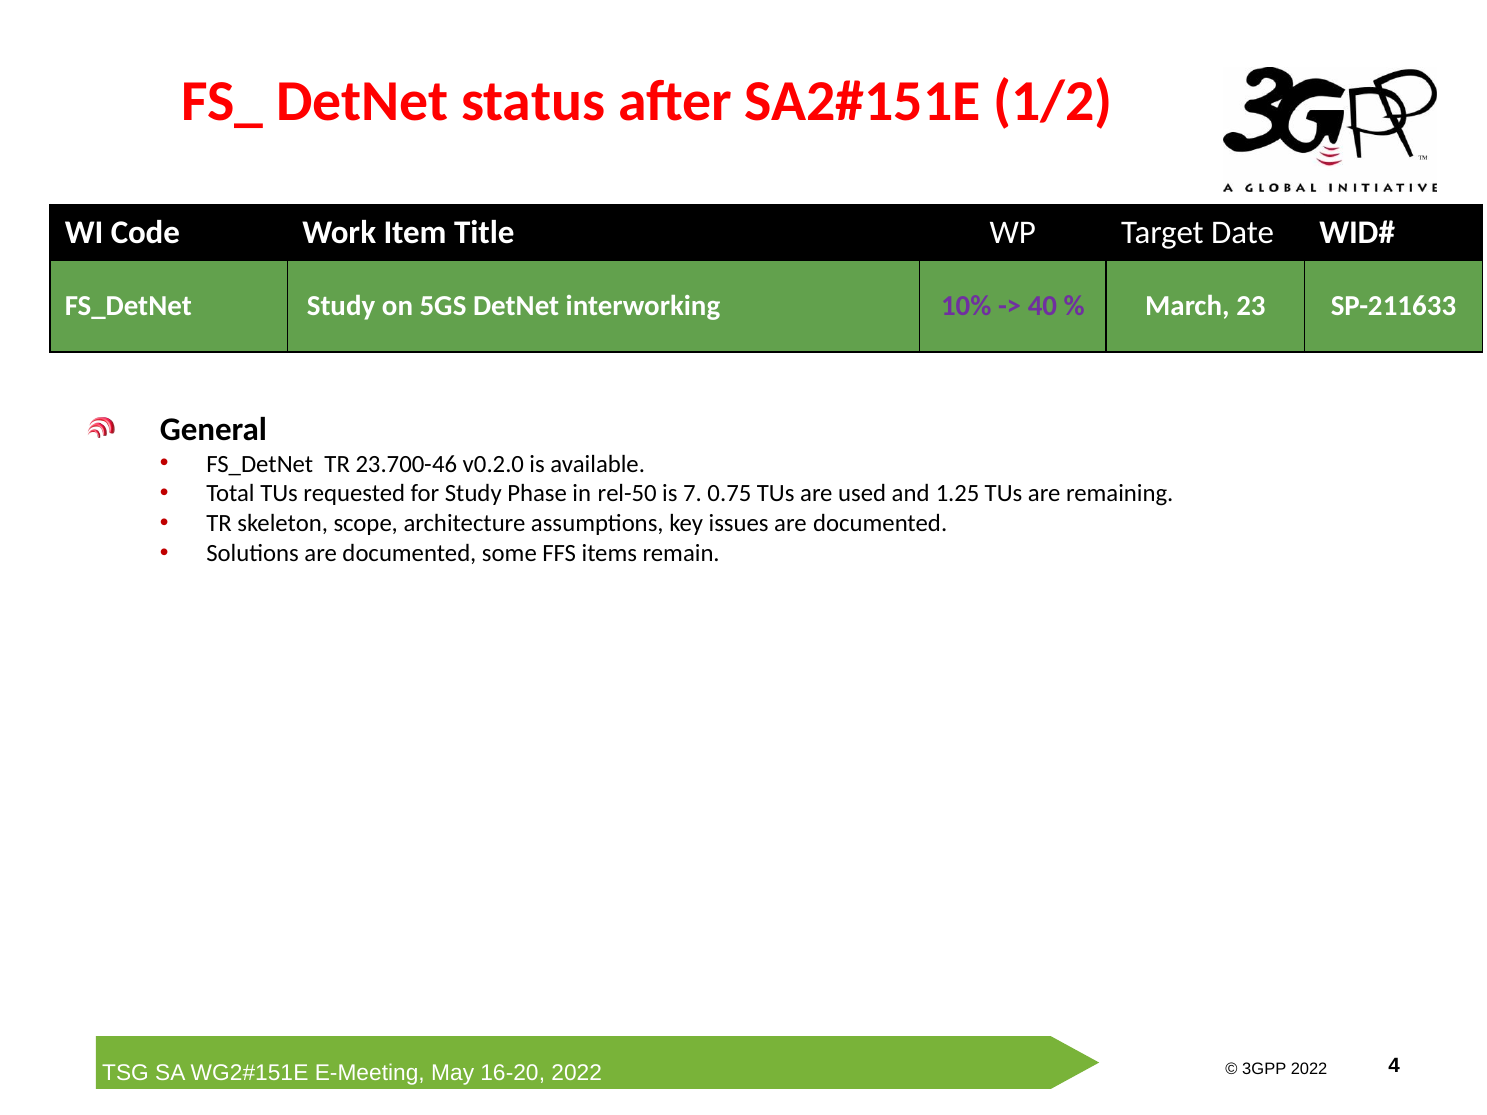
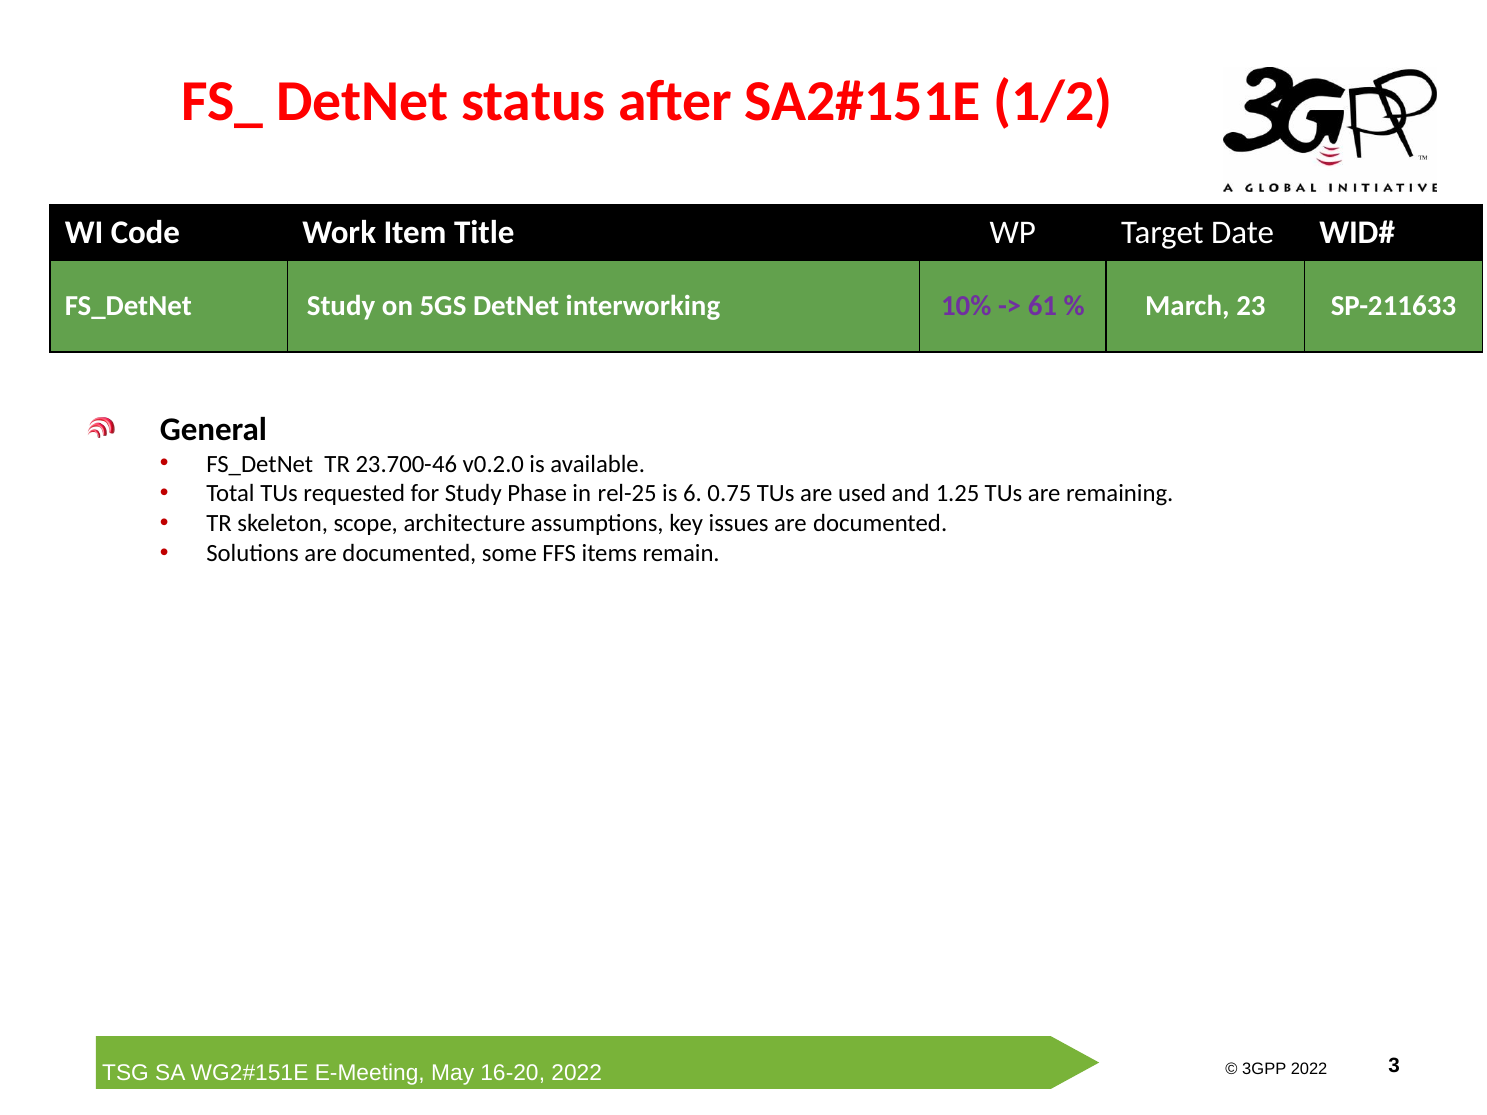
40: 40 -> 61
rel-50: rel-50 -> rel-25
7: 7 -> 6
4: 4 -> 3
